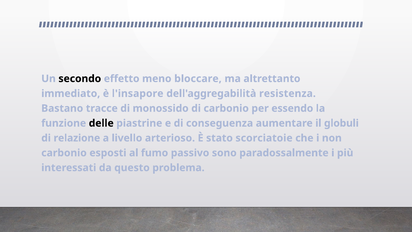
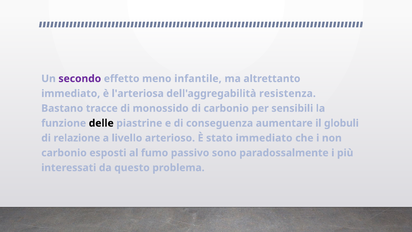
secondo colour: black -> purple
bloccare: bloccare -> infantile
l'insapore: l'insapore -> l'arteriosa
essendo: essendo -> sensibili
stato scorciatoie: scorciatoie -> immediato
